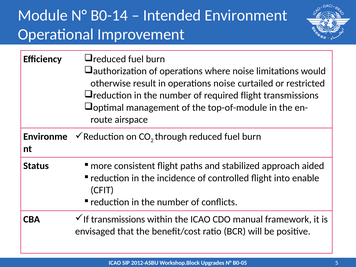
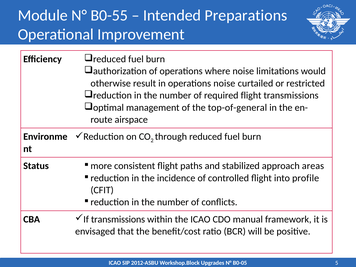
B0-14: B0-14 -> B0-55
Environment: Environment -> Preparations
top-of-module: top-of-module -> top-of-general
aided: aided -> areas
enable: enable -> profile
